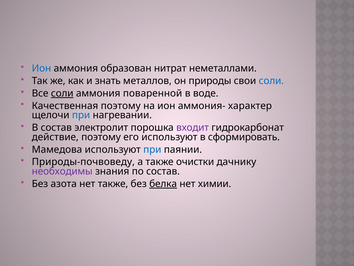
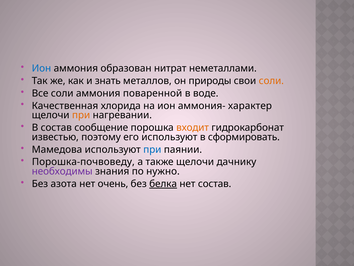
соли at (271, 81) colour: blue -> orange
соли at (62, 93) underline: present -> none
Качественная поэтому: поэтому -> хлорида
при at (81, 115) colour: blue -> orange
электролит: электролит -> сообщение
входит colour: purple -> orange
действие: действие -> известью
Природы-почвоведу: Природы-почвоведу -> Порошка-почвоведу
также очистки: очистки -> щелочи
по состав: состав -> нужно
нет также: также -> очень
нет химии: химии -> состав
